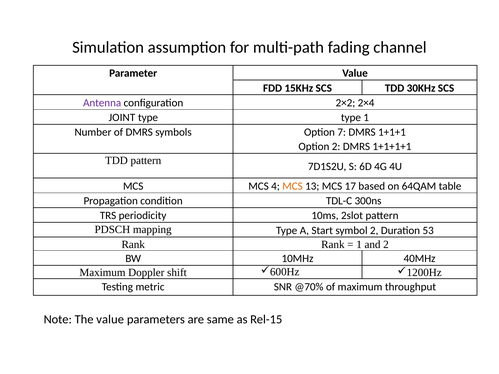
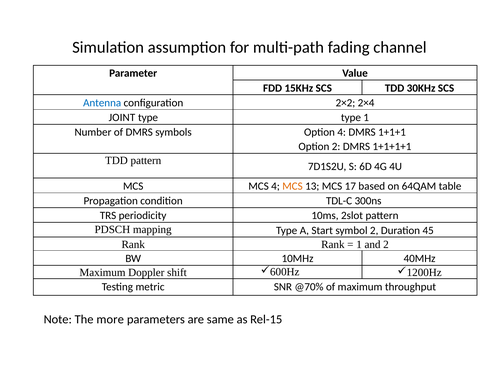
Antenna colour: purple -> blue
Option 7: 7 -> 4
53: 53 -> 45
The value: value -> more
